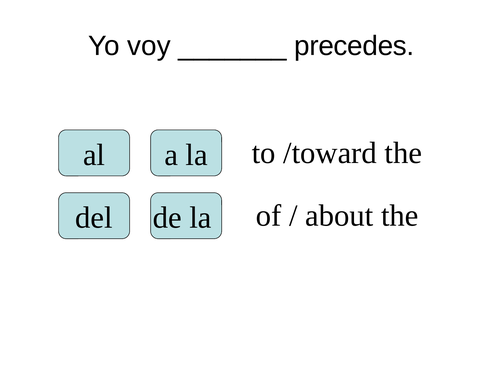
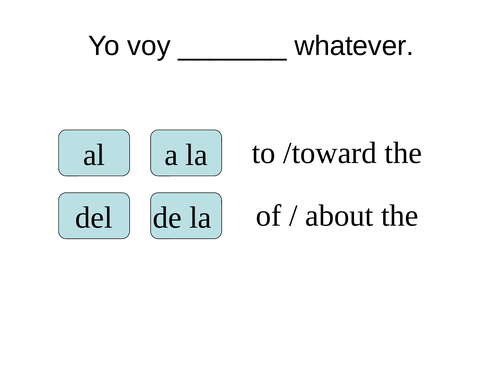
precedes: precedes -> whatever
